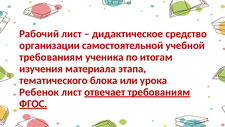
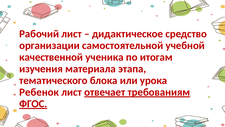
требованиям at (51, 57): требованиям -> качественной
